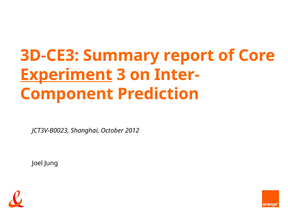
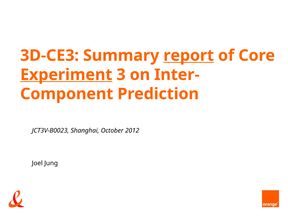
report underline: none -> present
